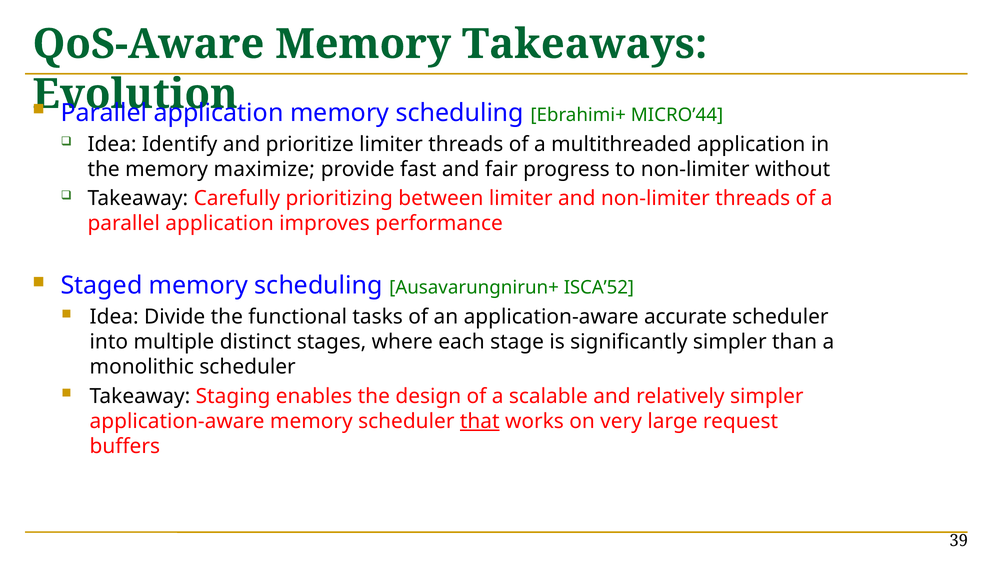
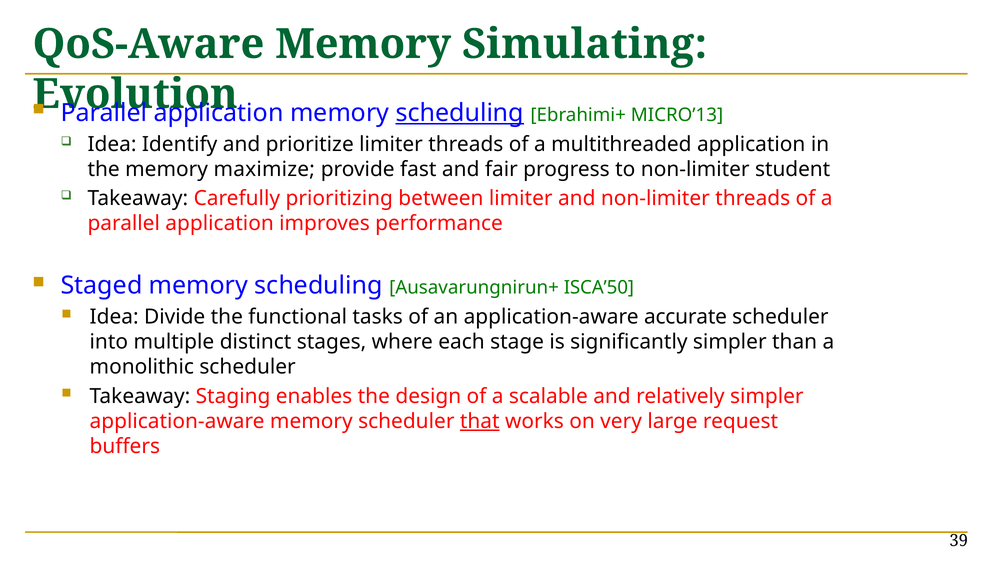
Takeaways: Takeaways -> Simulating
scheduling at (460, 113) underline: none -> present
MICRO’44: MICRO’44 -> MICRO’13
without: without -> student
ISCA’52: ISCA’52 -> ISCA’50
